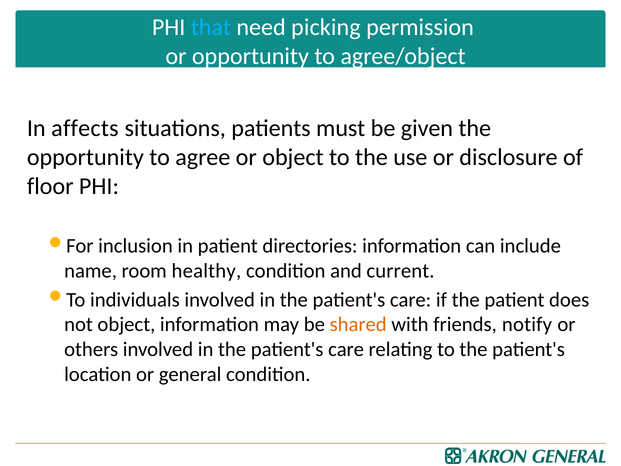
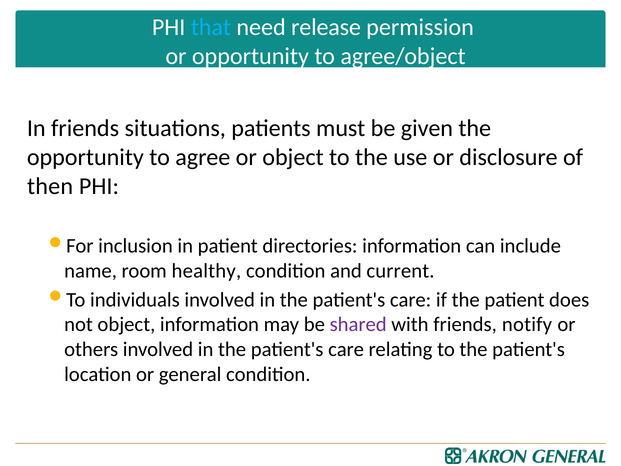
picking: picking -> release
In affects: affects -> friends
floor: floor -> then
shared colour: orange -> purple
